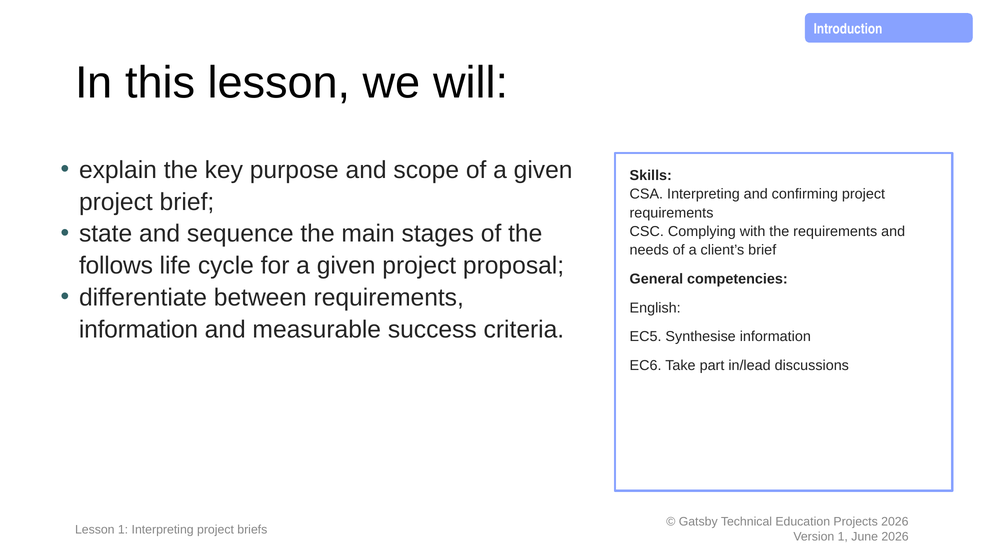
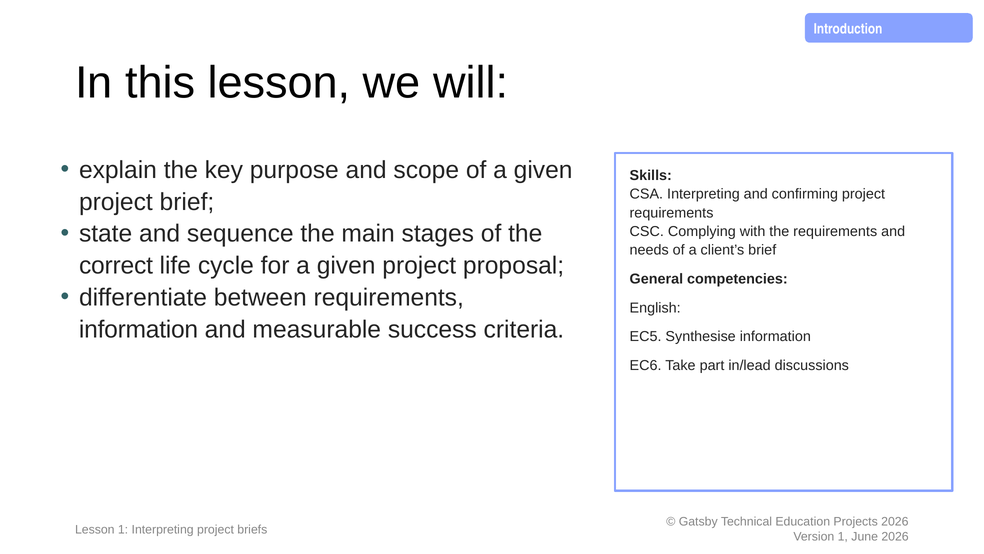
follows: follows -> correct
